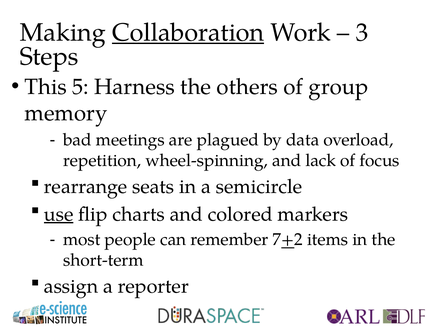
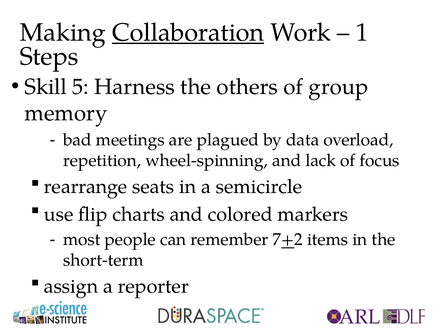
3: 3 -> 1
This: This -> Skill
use underline: present -> none
